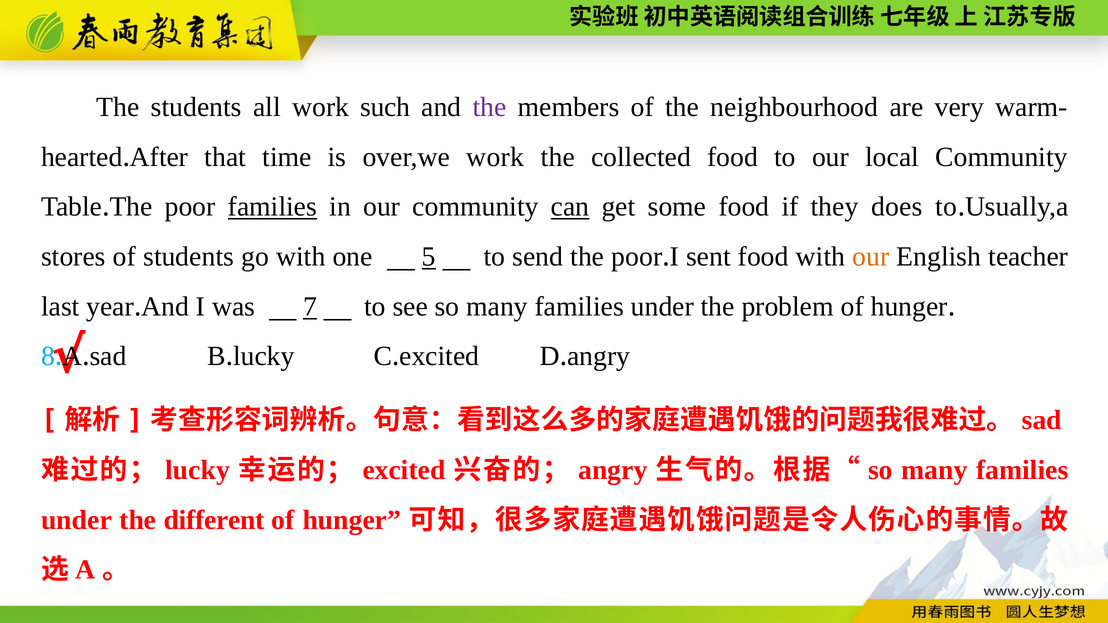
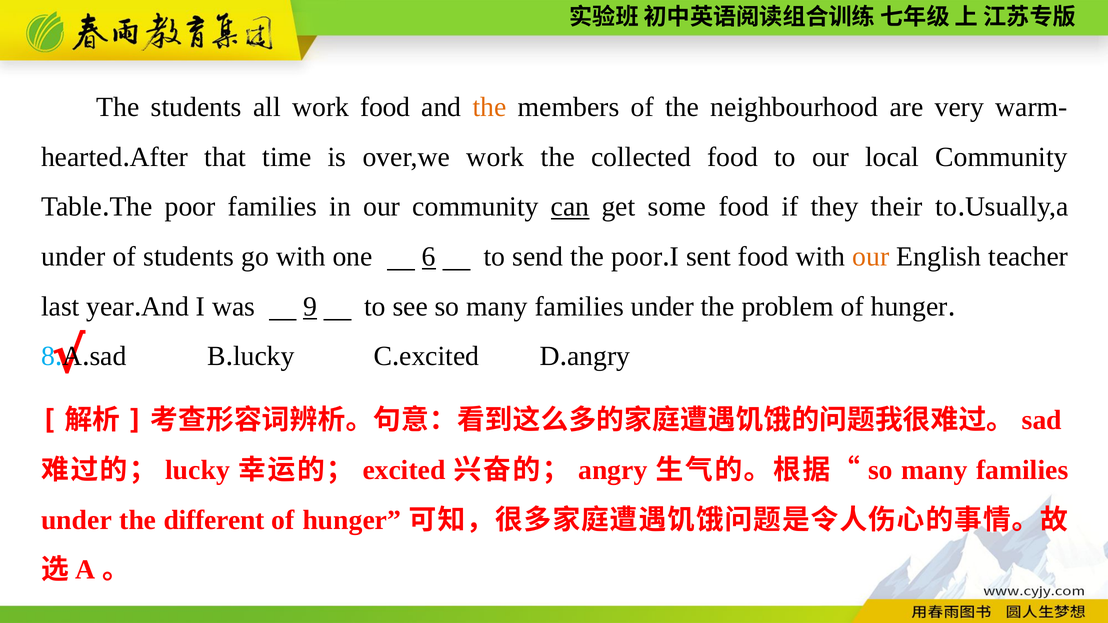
work such: such -> food
the at (490, 107) colour: purple -> orange
families at (272, 207) underline: present -> none
does: does -> their
stores at (73, 257): stores -> under
5: 5 -> 6
7: 7 -> 9
